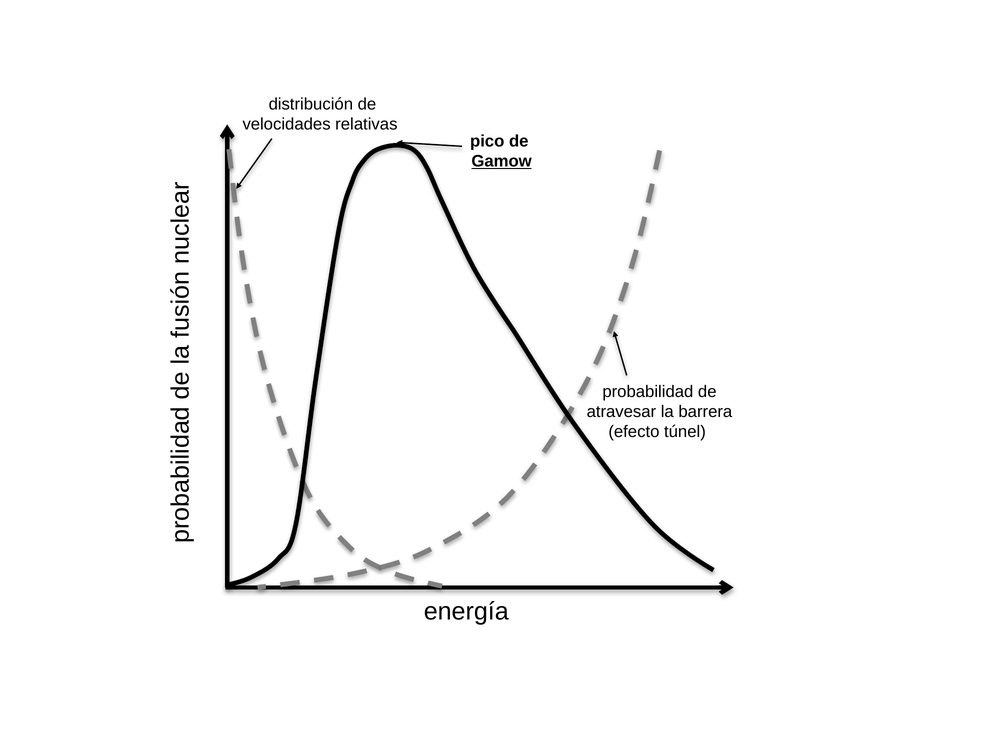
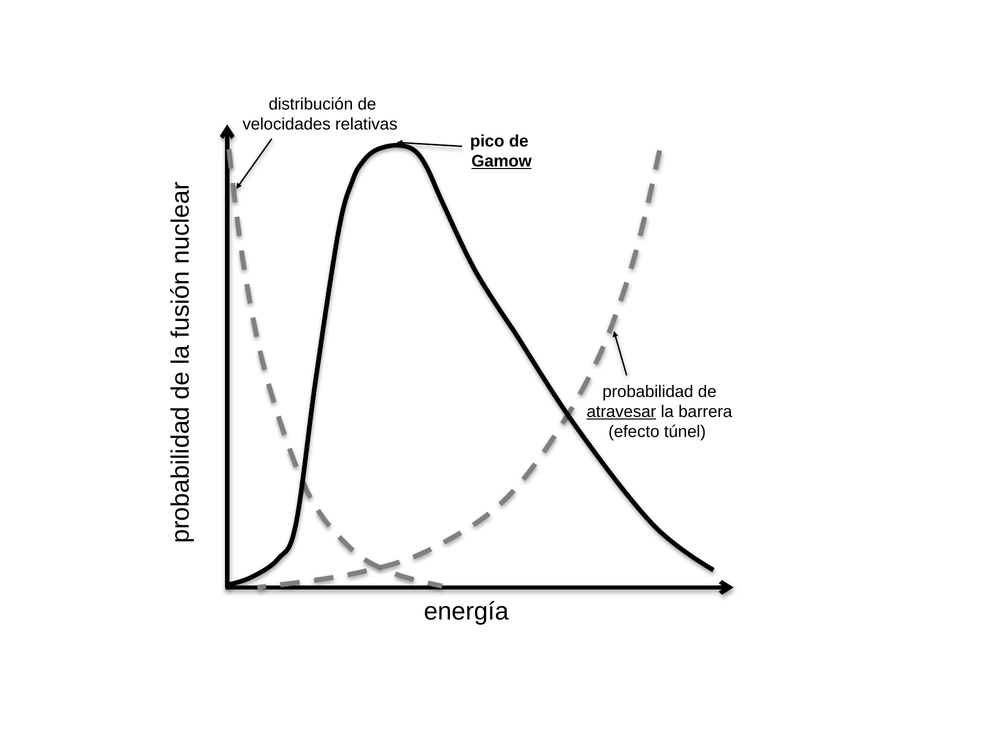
atravesar underline: none -> present
